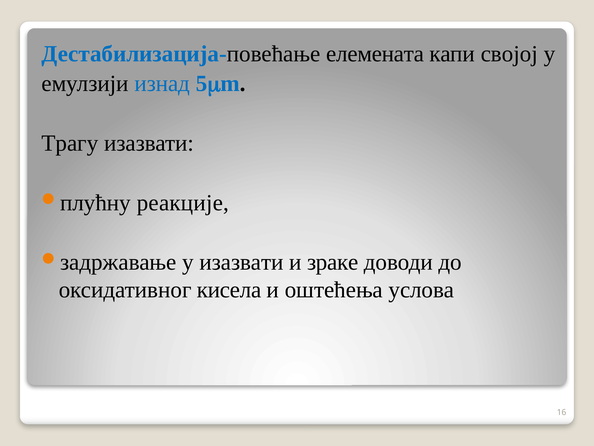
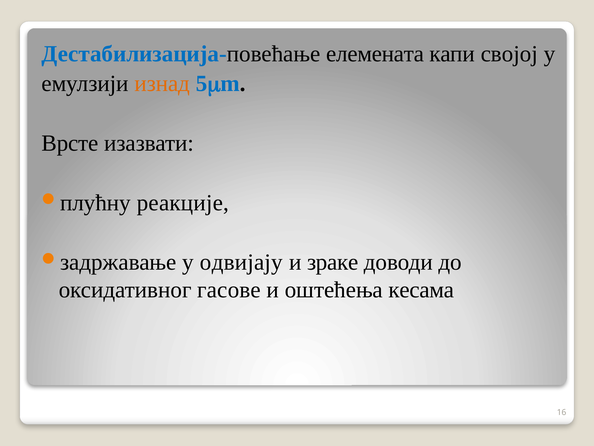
изнад colour: blue -> orange
Трагу: Трагу -> Врсте
у изазвати: изазвати -> одвијају
кисела: кисела -> гасове
услова: услова -> кесама
